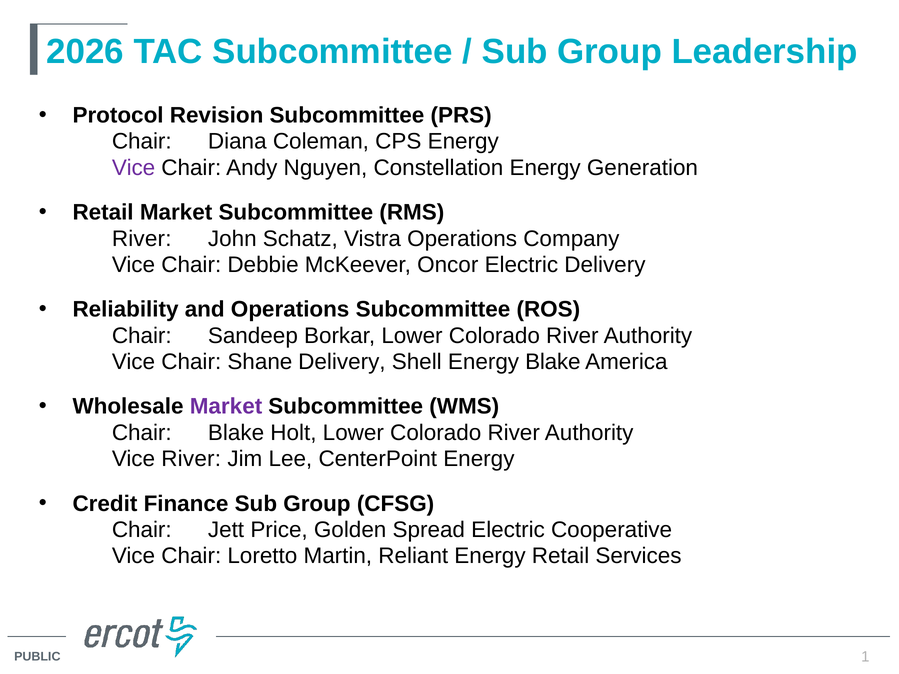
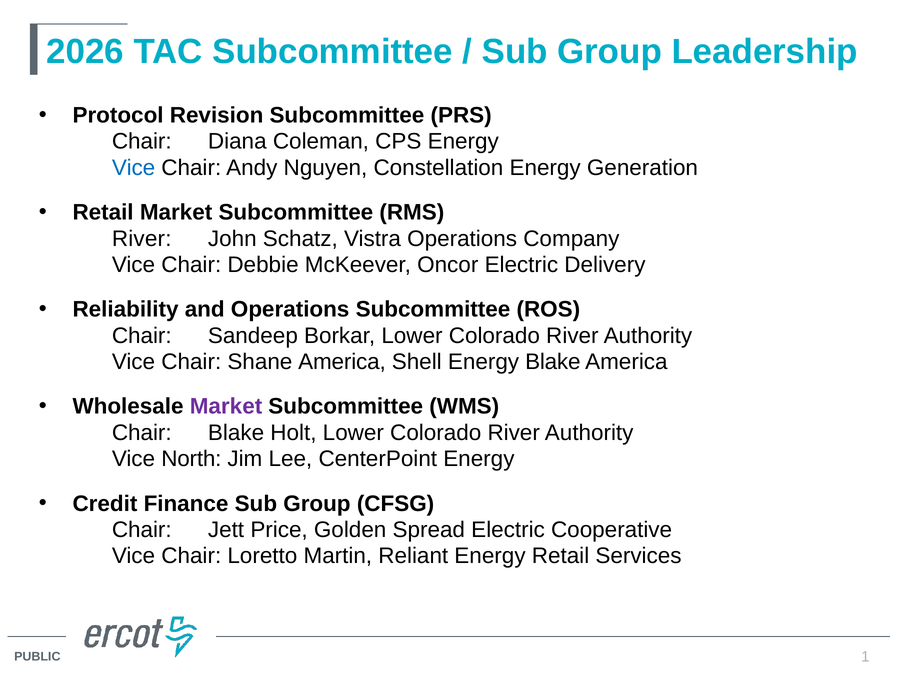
Vice at (134, 168) colour: purple -> blue
Shane Delivery: Delivery -> America
Vice River: River -> North
